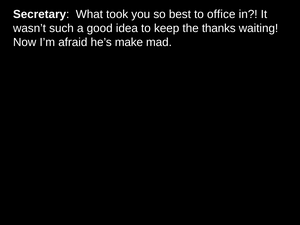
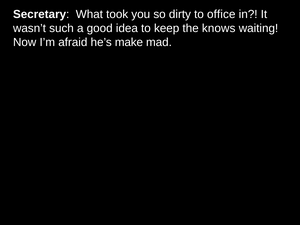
best: best -> dirty
thanks: thanks -> knows
